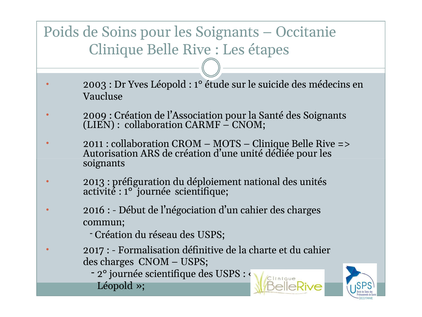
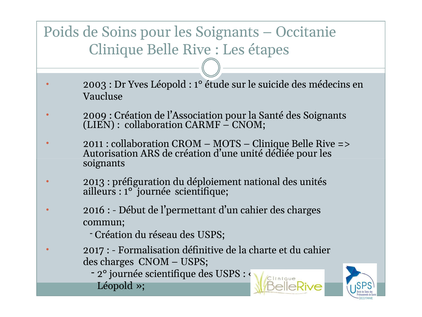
activité: activité -> ailleurs
l’négociation: l’négociation -> l’permettant
